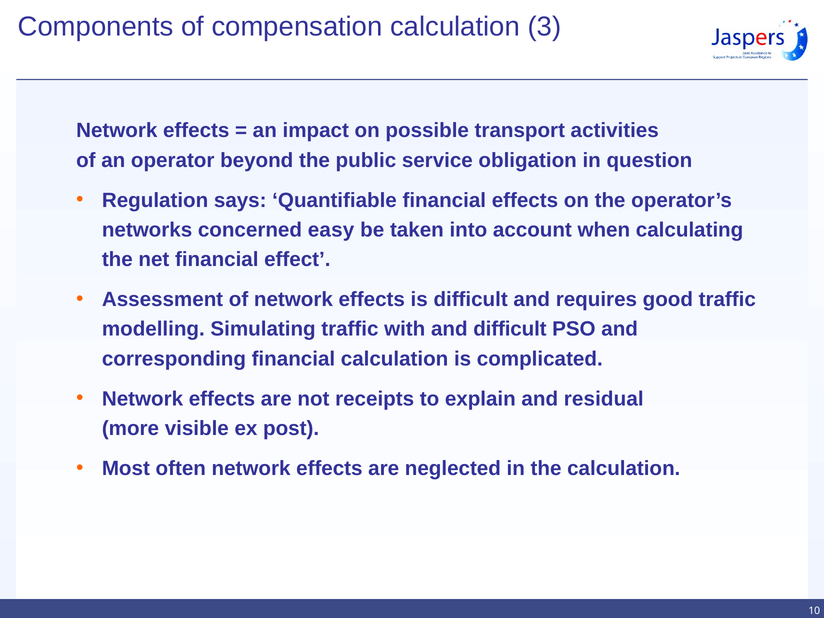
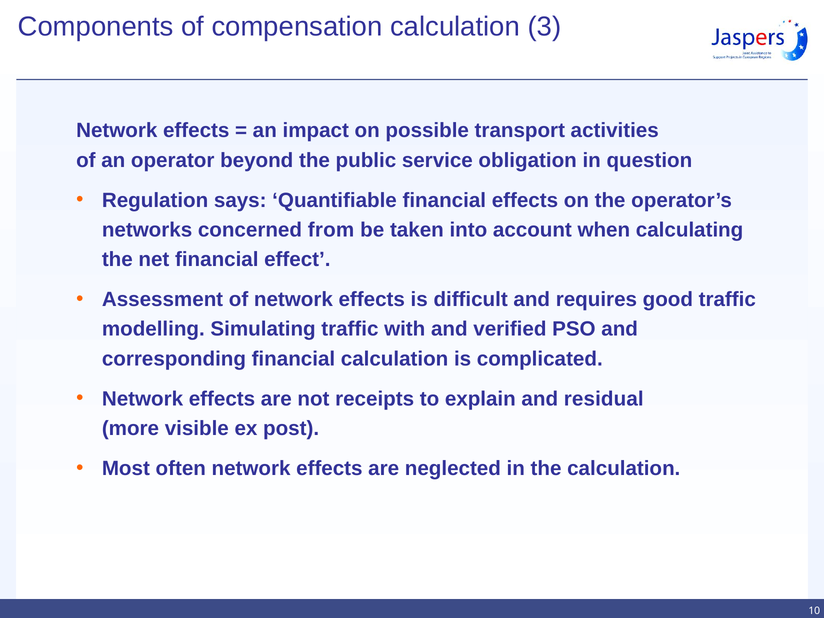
easy: easy -> from
and difficult: difficult -> verified
